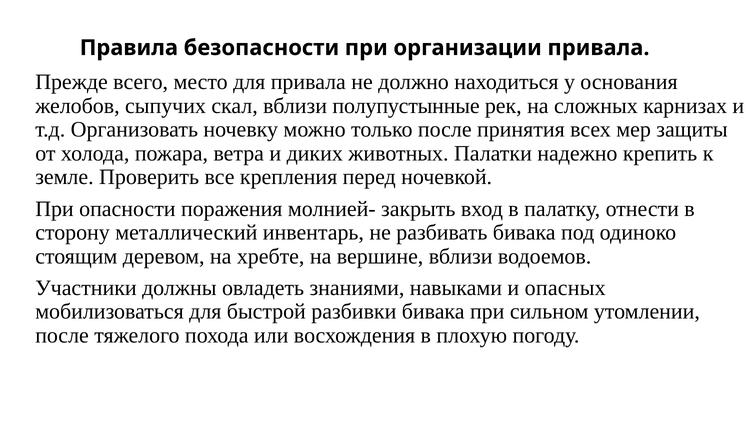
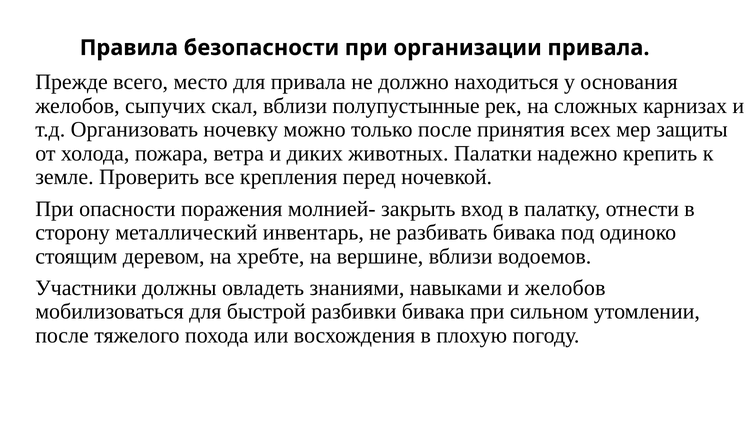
и опасных: опасных -> желобов
